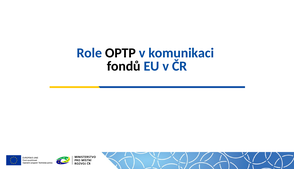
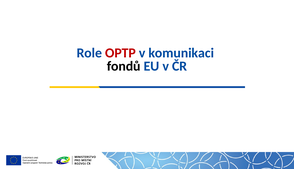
OPTP colour: black -> red
